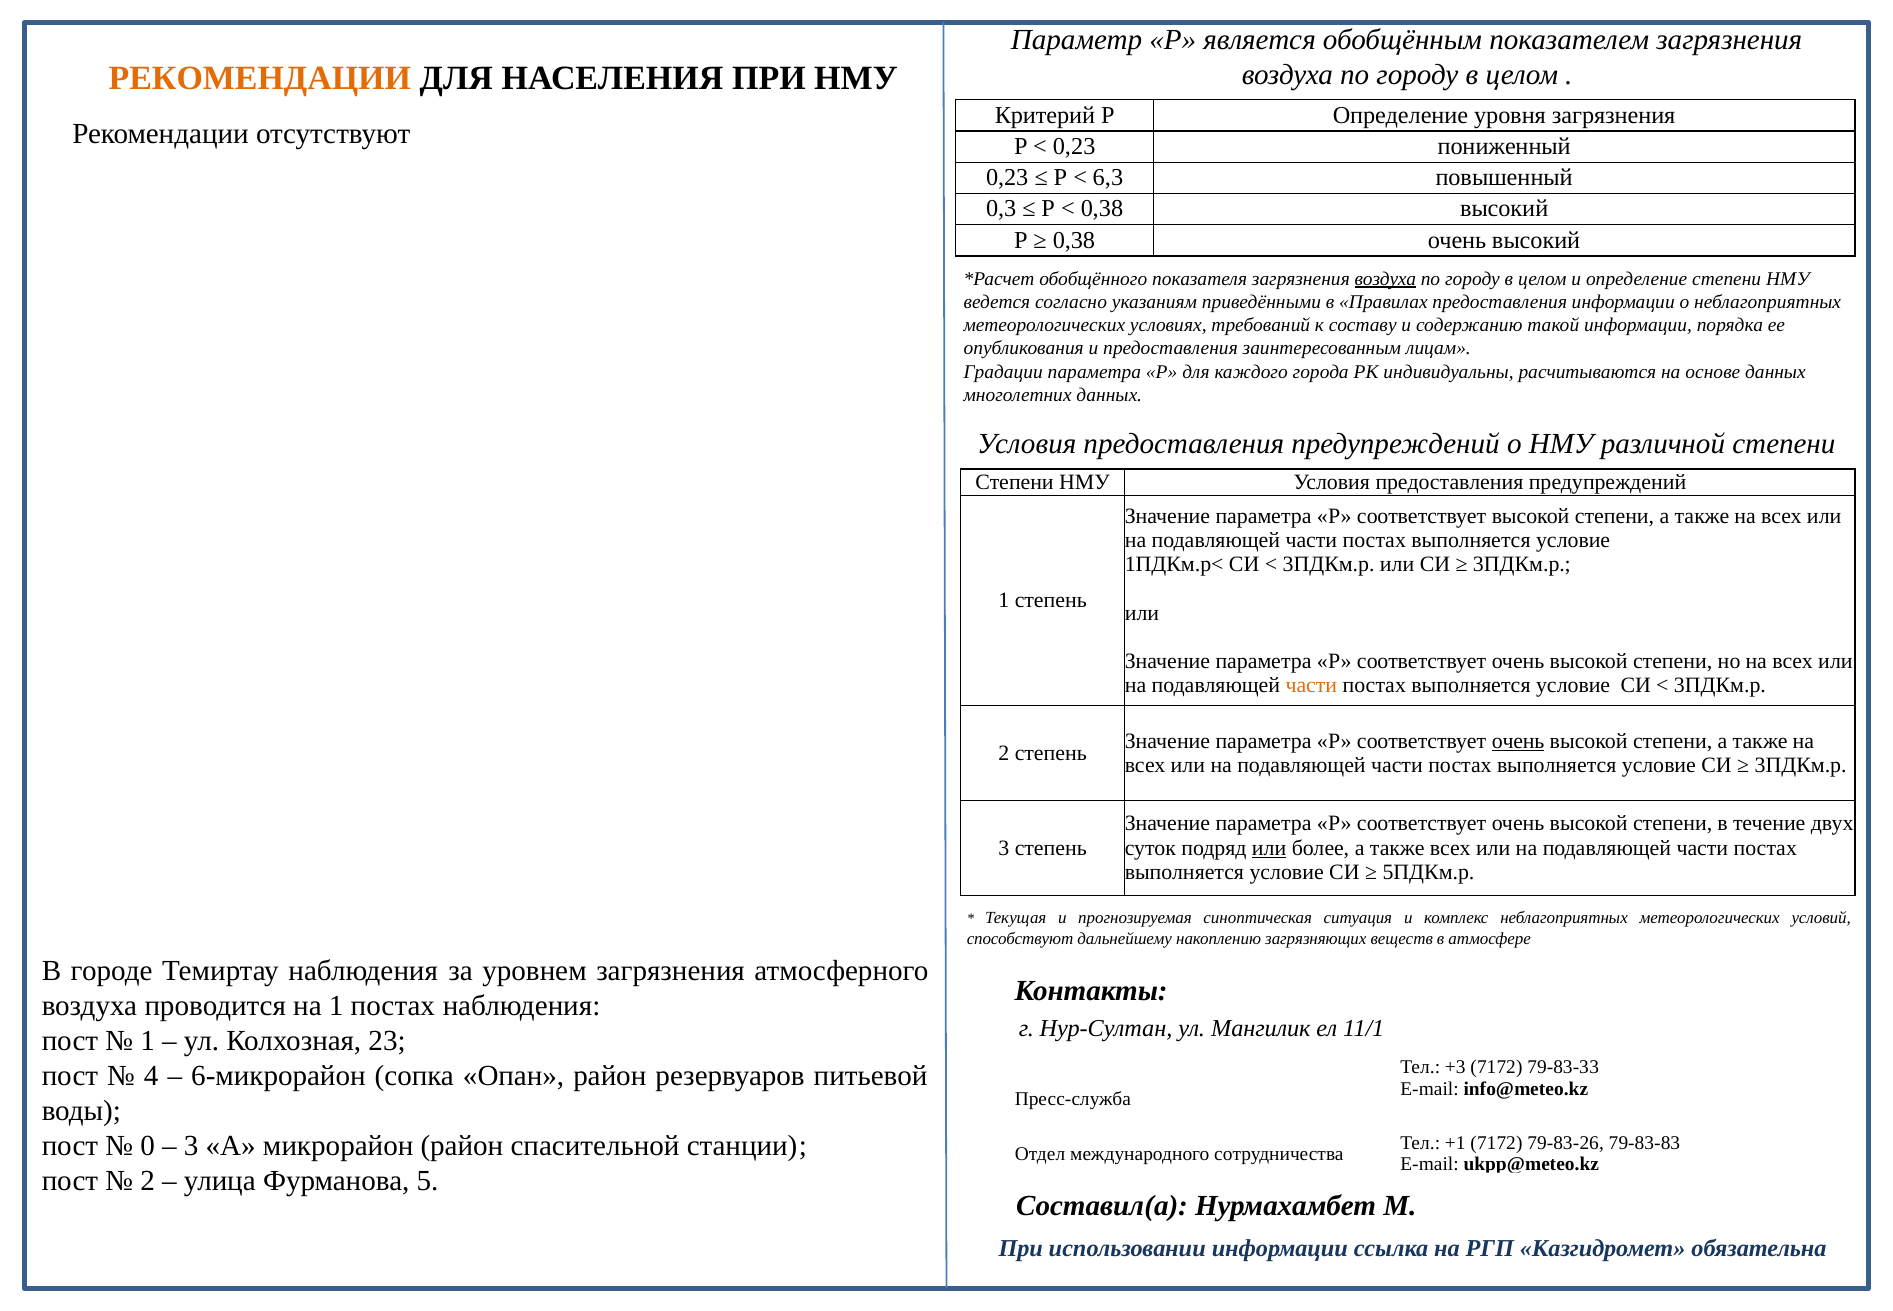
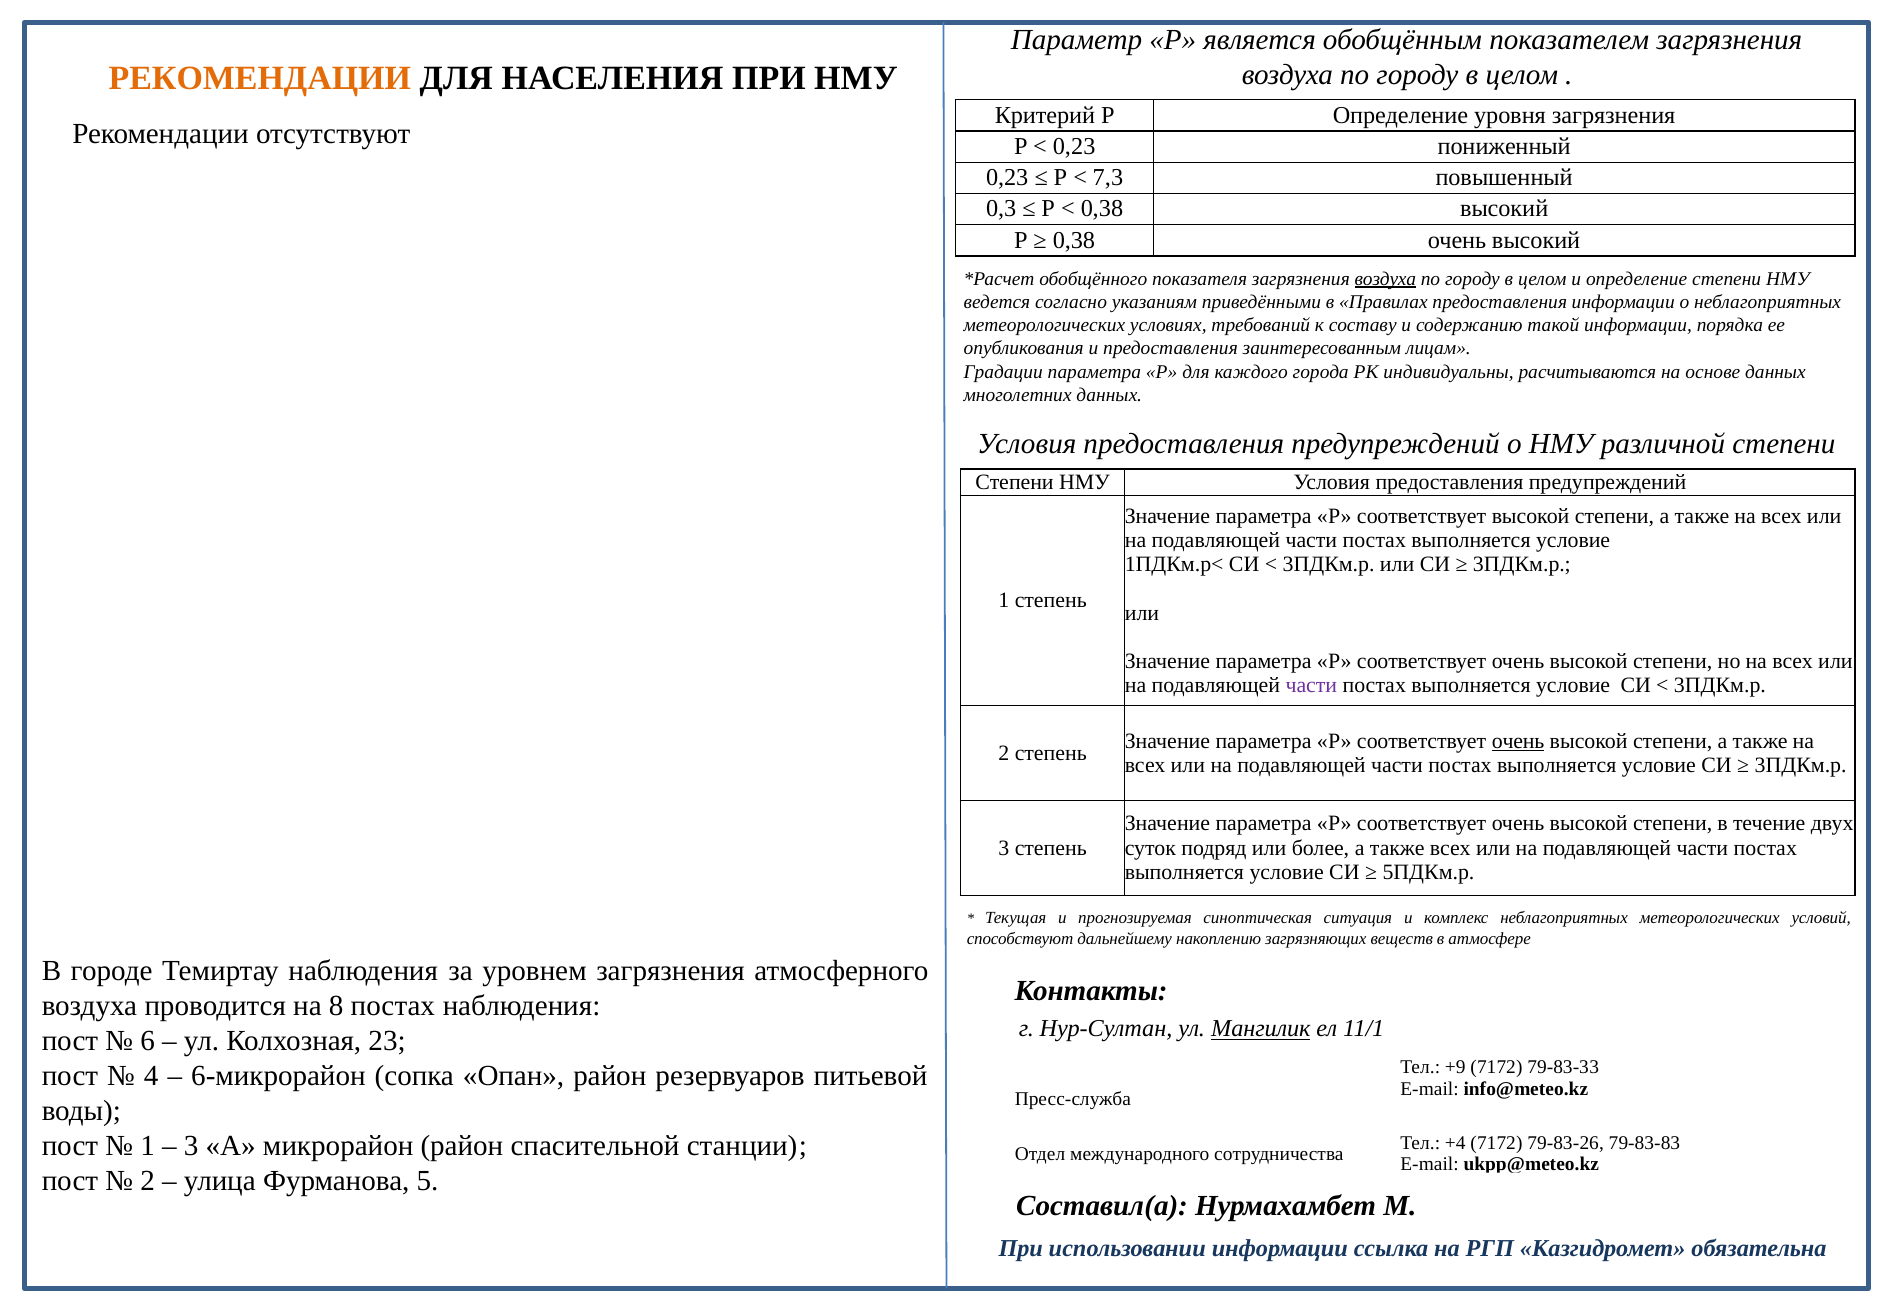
6,3: 6,3 -> 7,3
части at (1311, 685) colour: orange -> purple
или at (1269, 848) underline: present -> none
на 1: 1 -> 8
Мангилик underline: none -> present
1 at (148, 1041): 1 -> 6
+3: +3 -> +9
0 at (148, 1146): 0 -> 1
+1: +1 -> +4
